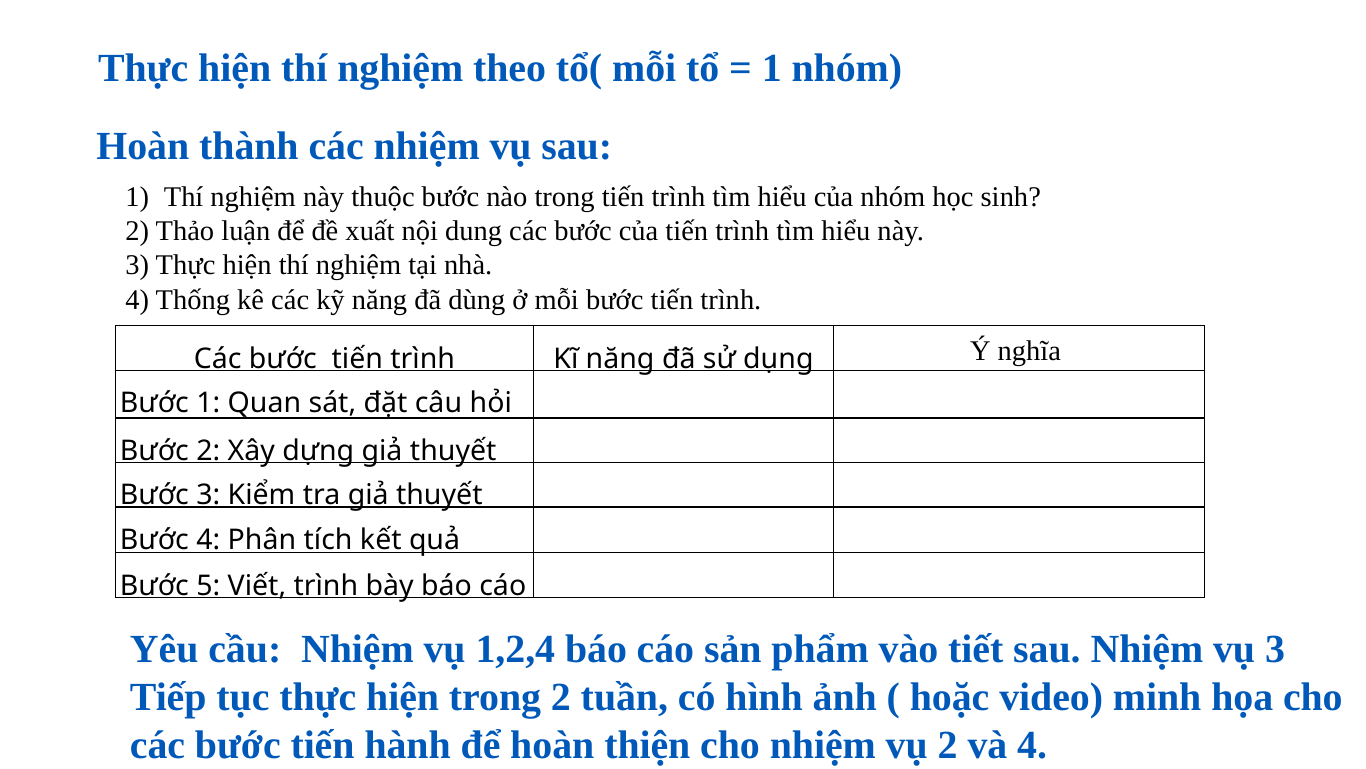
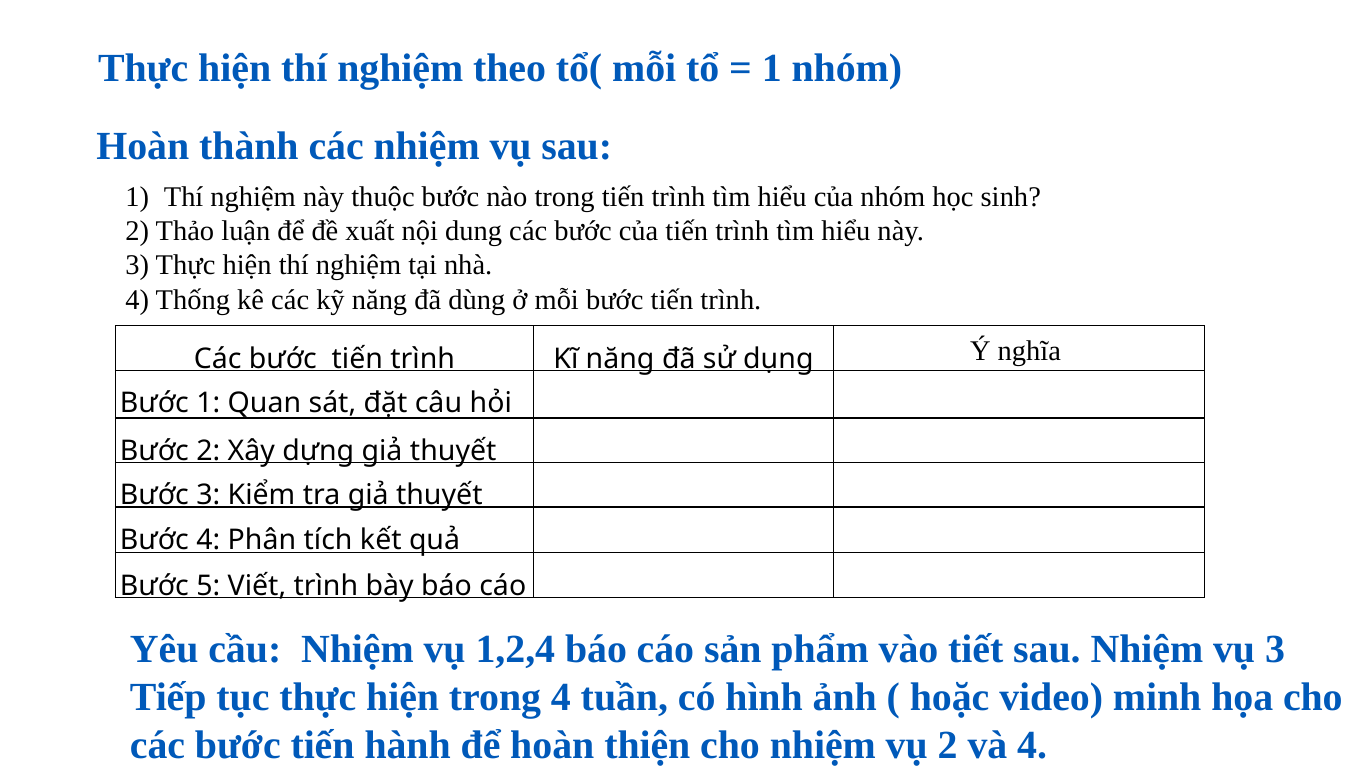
trong 2: 2 -> 4
